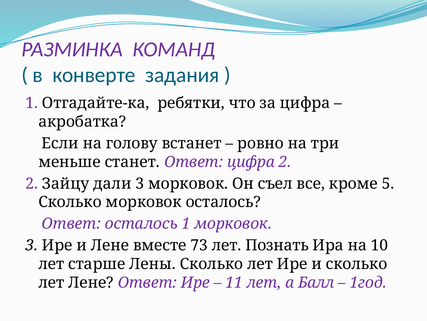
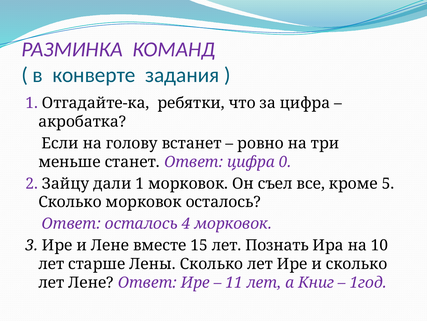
цифра 2: 2 -> 0
дали 3: 3 -> 1
осталось 1: 1 -> 4
73: 73 -> 15
Балл: Балл -> Книг
